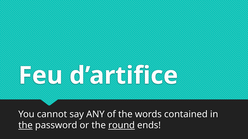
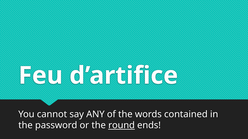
the at (26, 126) underline: present -> none
